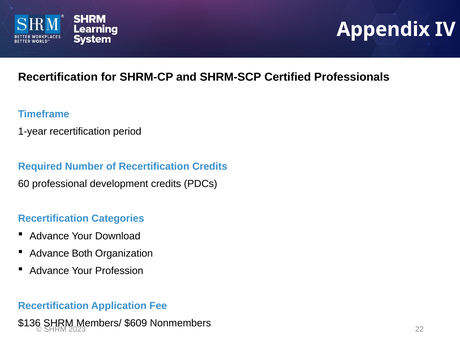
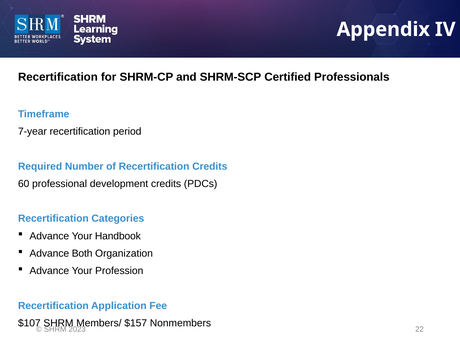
1-year: 1-year -> 7-year
Download: Download -> Handbook
$136: $136 -> $107
$609: $609 -> $157
